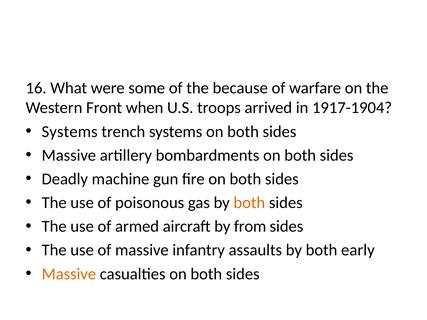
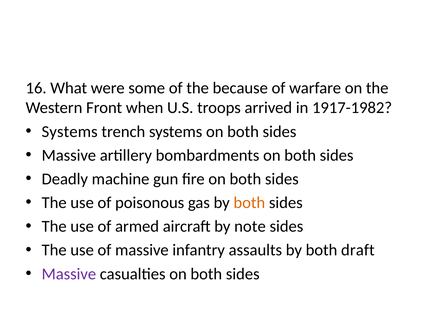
1917-1904: 1917-1904 -> 1917-1982
from: from -> note
early: early -> draft
Massive at (69, 274) colour: orange -> purple
